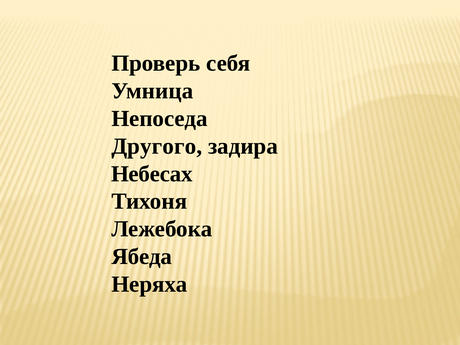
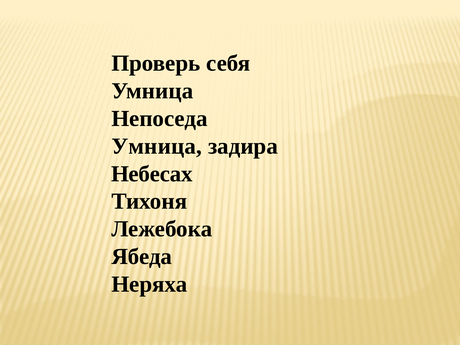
Другого at (157, 146): Другого -> Умница
